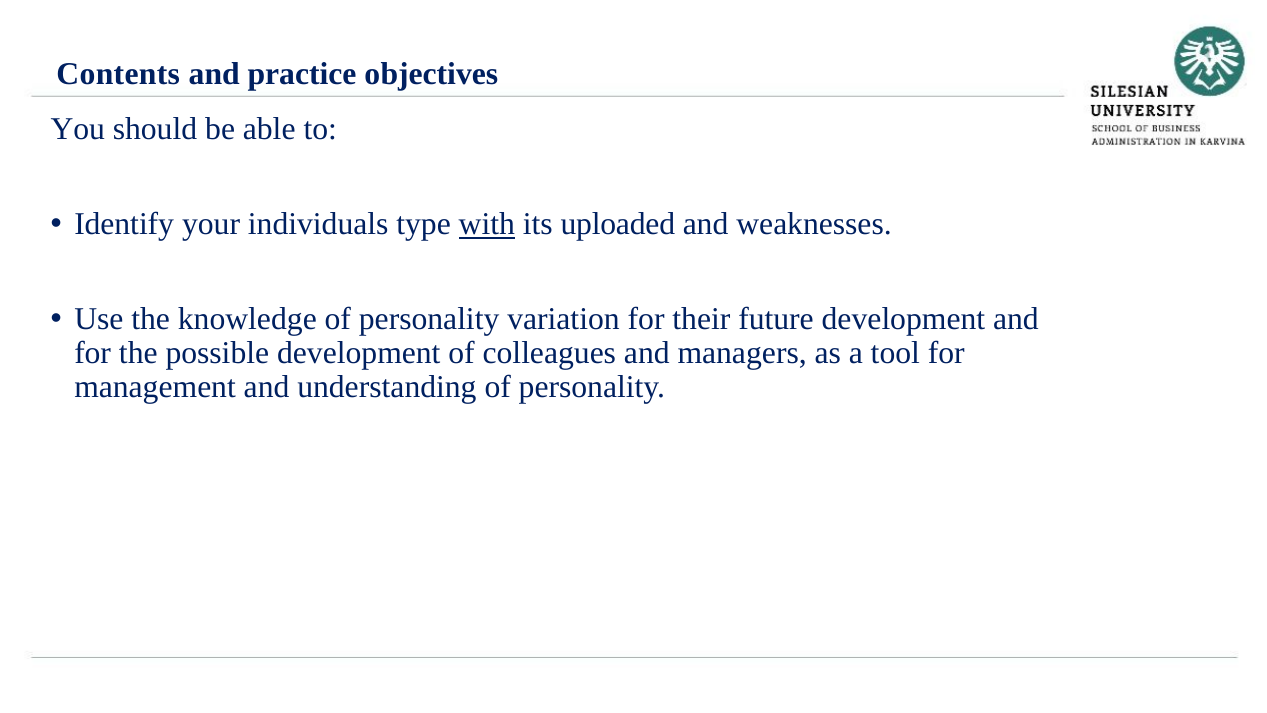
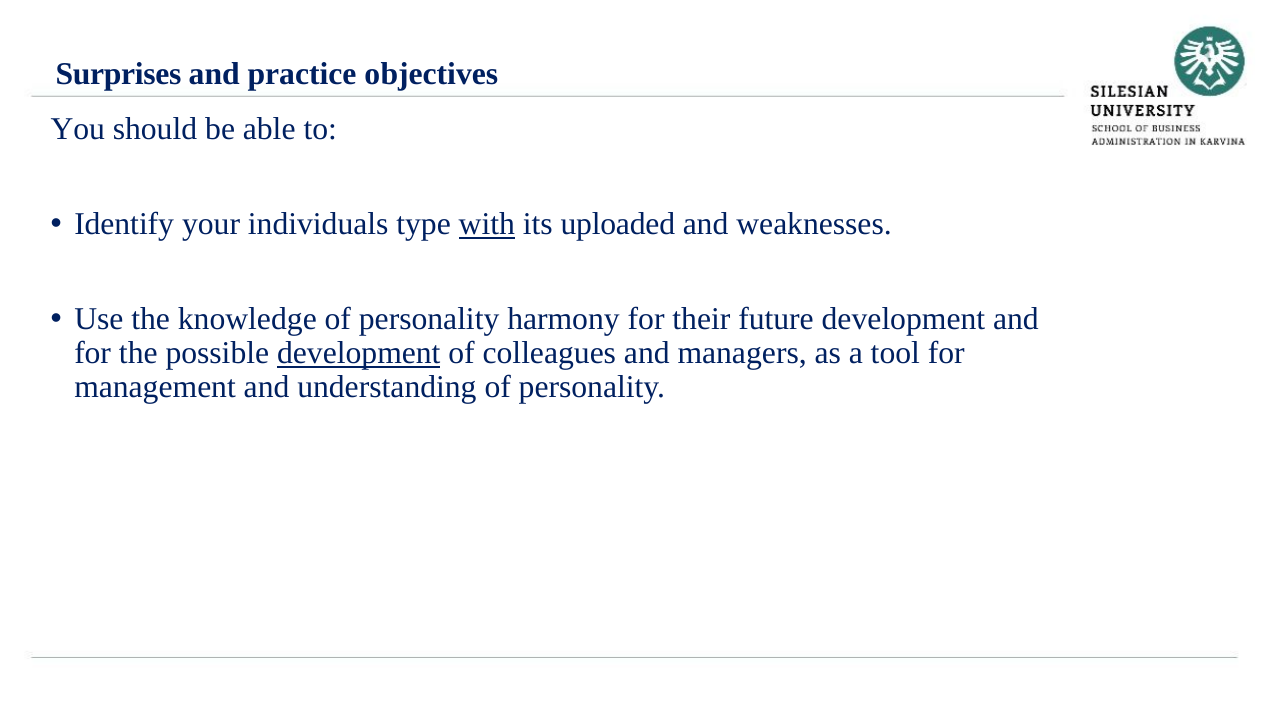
Contents: Contents -> Surprises
variation: variation -> harmony
development at (359, 353) underline: none -> present
